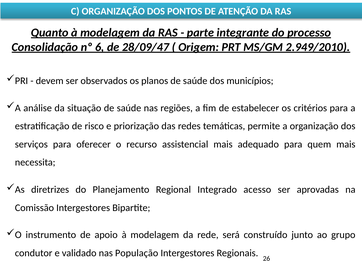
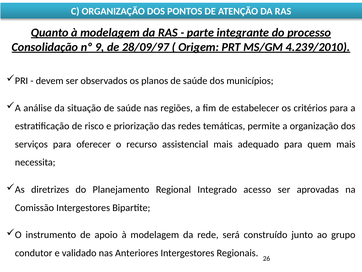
6: 6 -> 9
28/09/47: 28/09/47 -> 28/09/97
2.949/2010: 2.949/2010 -> 4.239/2010
População: População -> Anteriores
